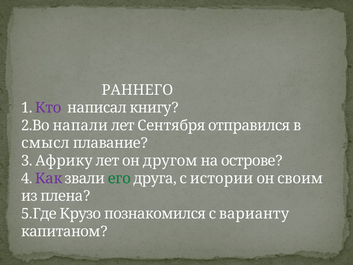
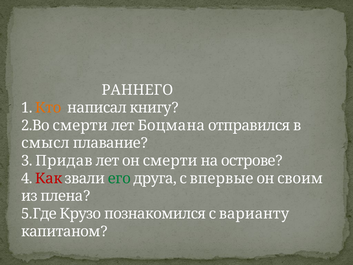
Кто colour: purple -> orange
2.Во напали: напали -> смерти
Сентября: Сентября -> Боцмана
Африку: Африку -> Придав
он другом: другом -> смерти
Как colour: purple -> red
истории: истории -> впервые
